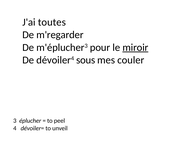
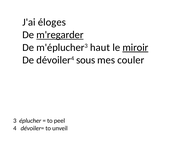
toutes: toutes -> éloges
m'regarder underline: none -> present
pour: pour -> haut
